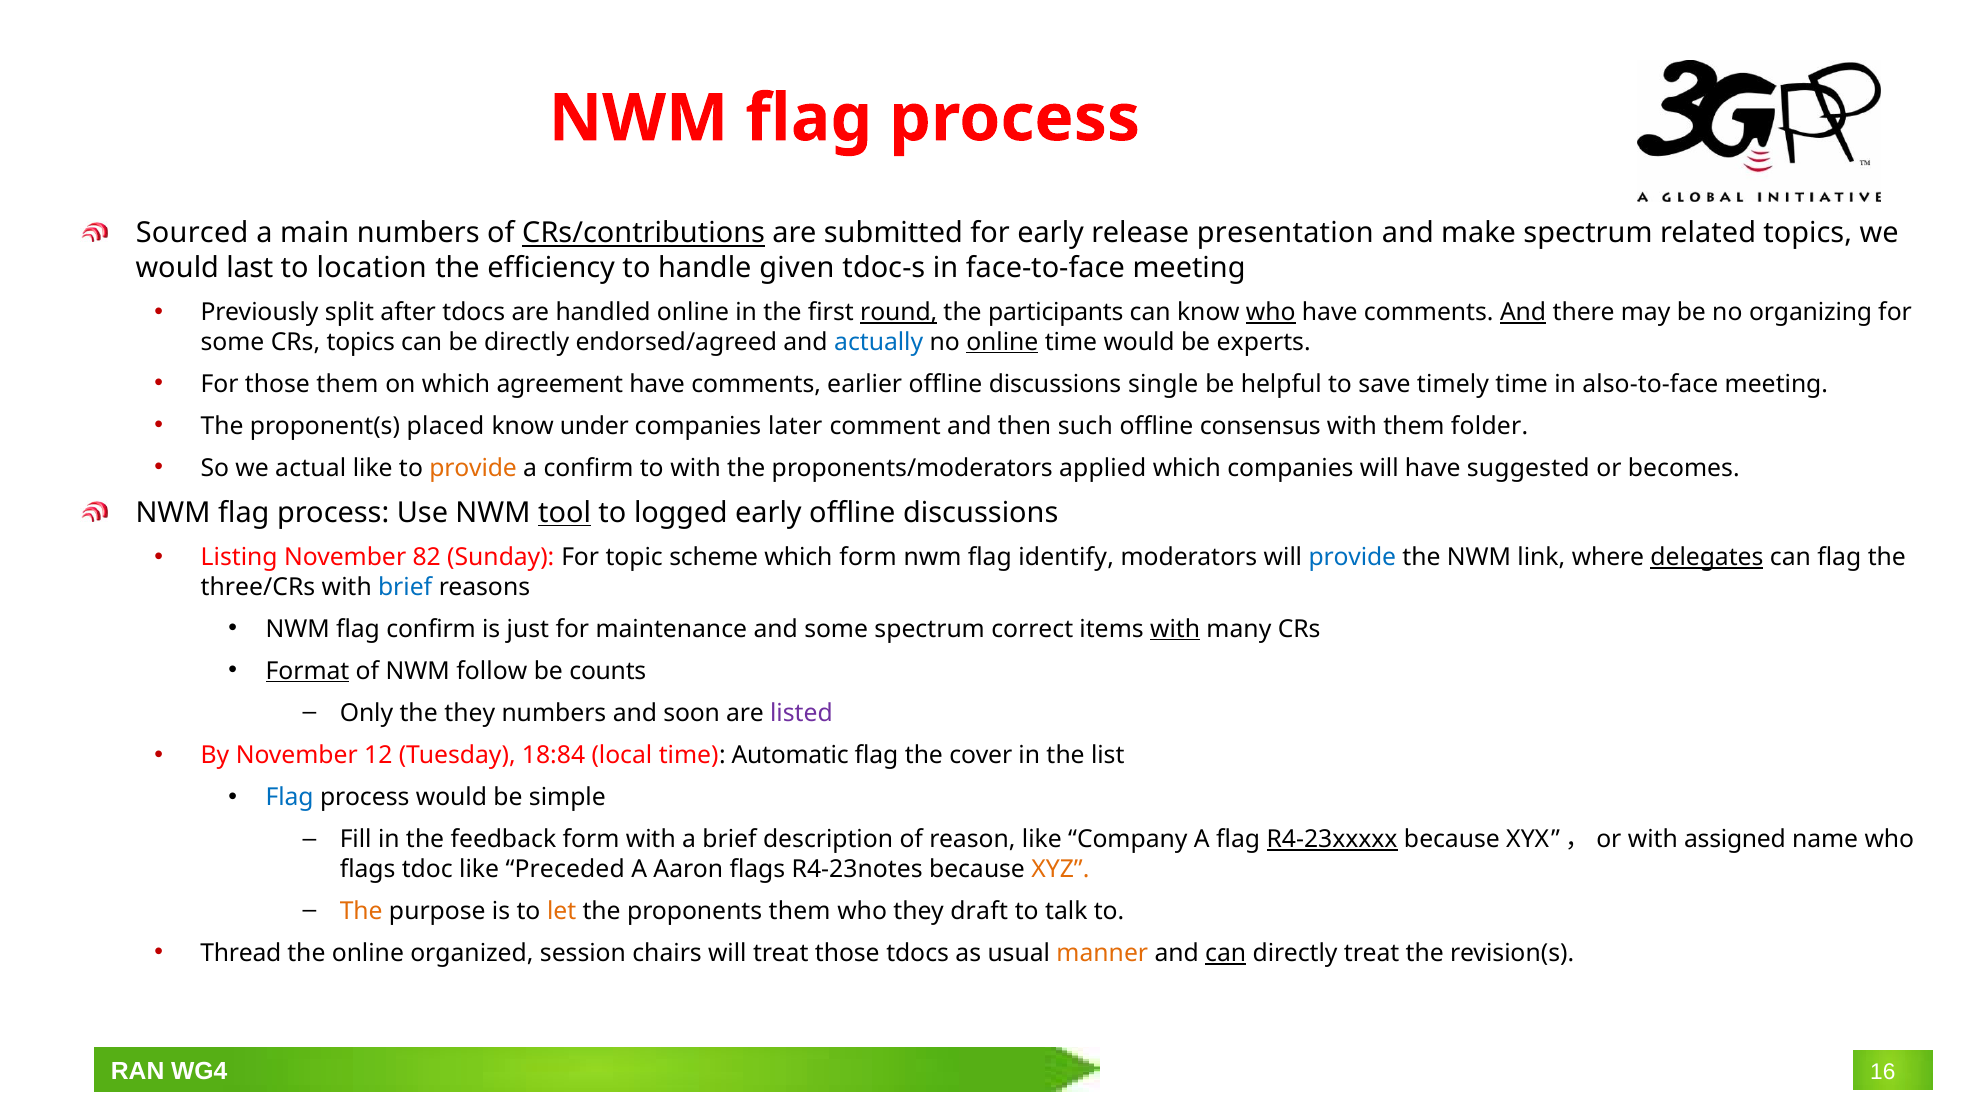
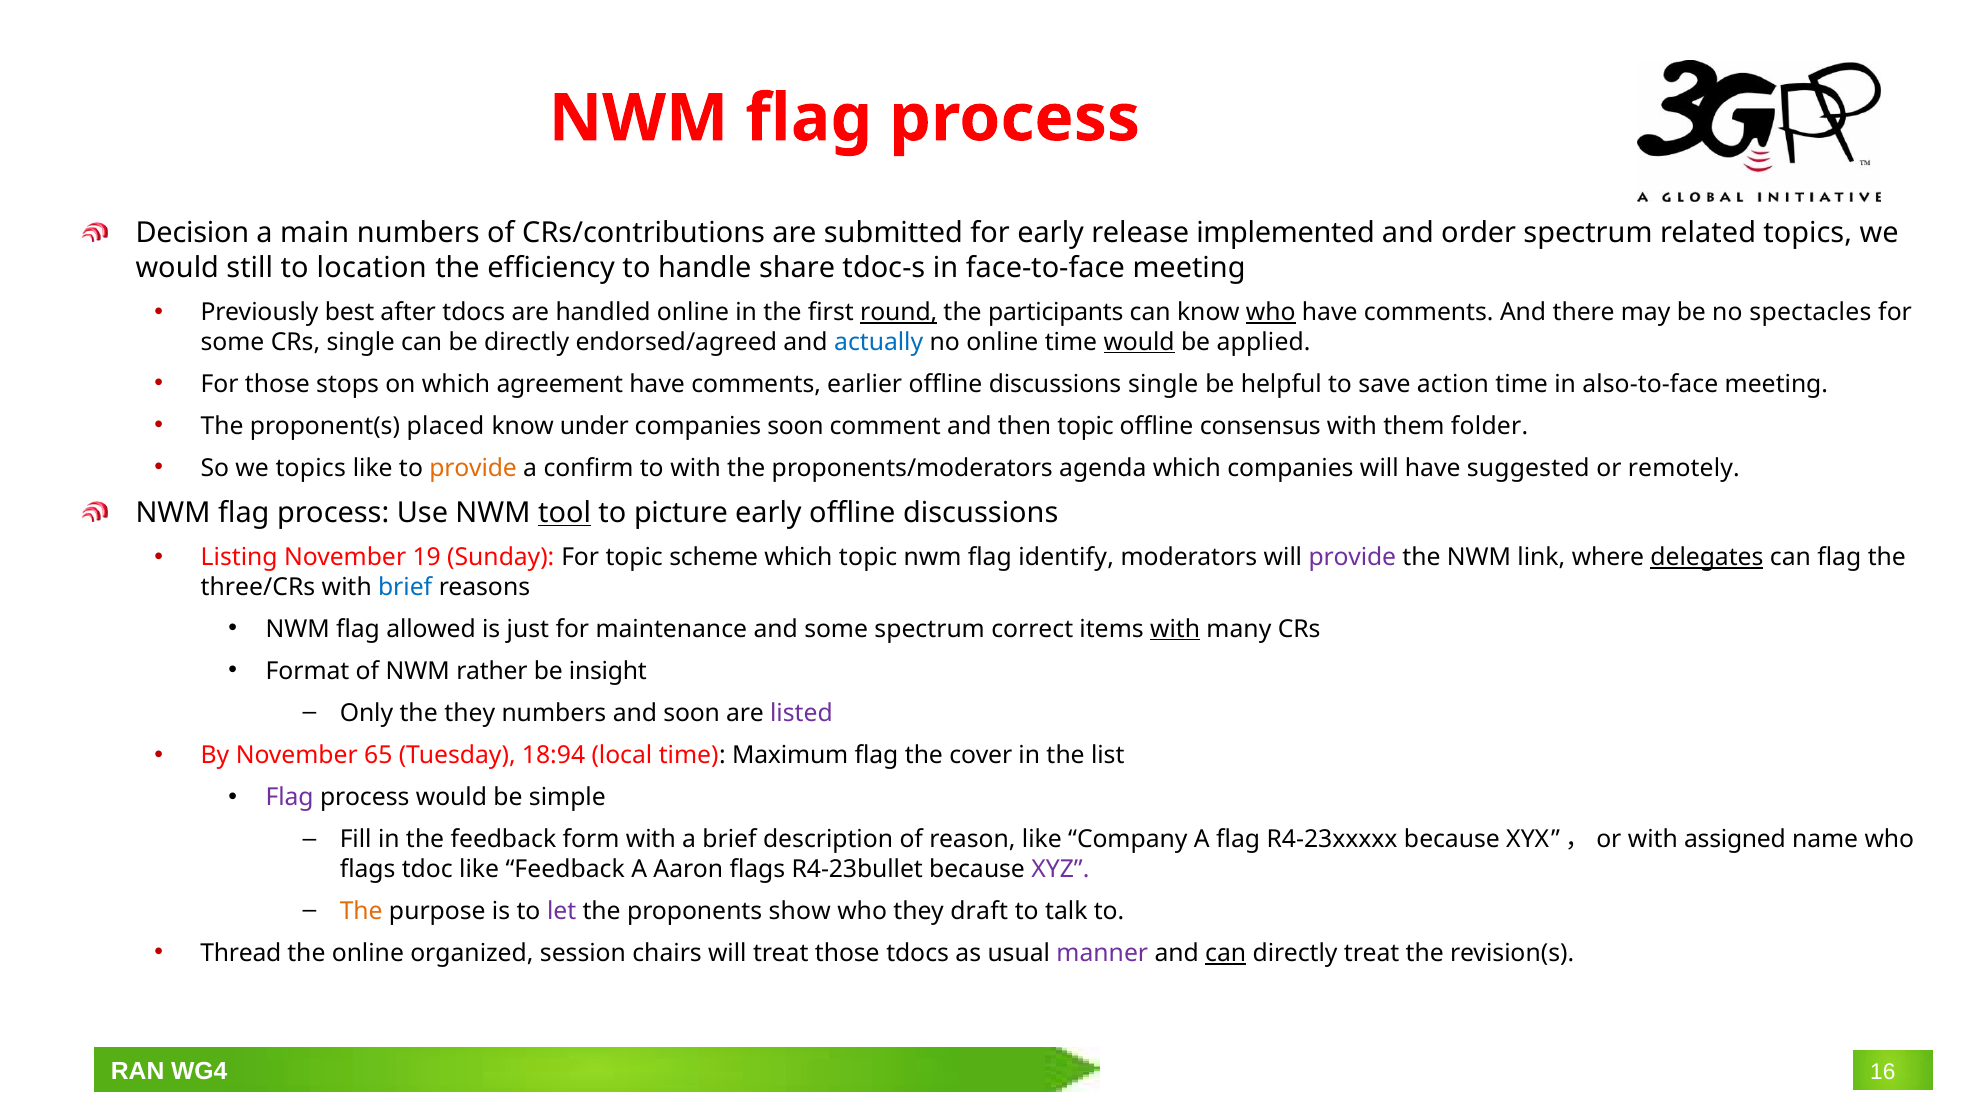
Sourced: Sourced -> Decision
CRs/contributions underline: present -> none
presentation: presentation -> implemented
make: make -> order
last: last -> still
given: given -> share
split: split -> best
And at (1523, 312) underline: present -> none
organizing: organizing -> spectacles
CRs topics: topics -> single
online at (1002, 342) underline: present -> none
would at (1139, 342) underline: none -> present
experts: experts -> applied
those them: them -> stops
timely: timely -> action
companies later: later -> soon
then such: such -> topic
we actual: actual -> topics
applied: applied -> agenda
becomes: becomes -> remotely
logged: logged -> picture
82: 82 -> 19
which form: form -> topic
provide at (1352, 557) colour: blue -> purple
flag confirm: confirm -> allowed
Format underline: present -> none
follow: follow -> rather
counts: counts -> insight
12: 12 -> 65
18:84: 18:84 -> 18:94
Automatic: Automatic -> Maximum
Flag at (290, 797) colour: blue -> purple
R4-23xxxxx underline: present -> none
like Preceded: Preceded -> Feedback
R4-23notes: R4-23notes -> R4-23bullet
XYZ colour: orange -> purple
let colour: orange -> purple
proponents them: them -> show
manner colour: orange -> purple
